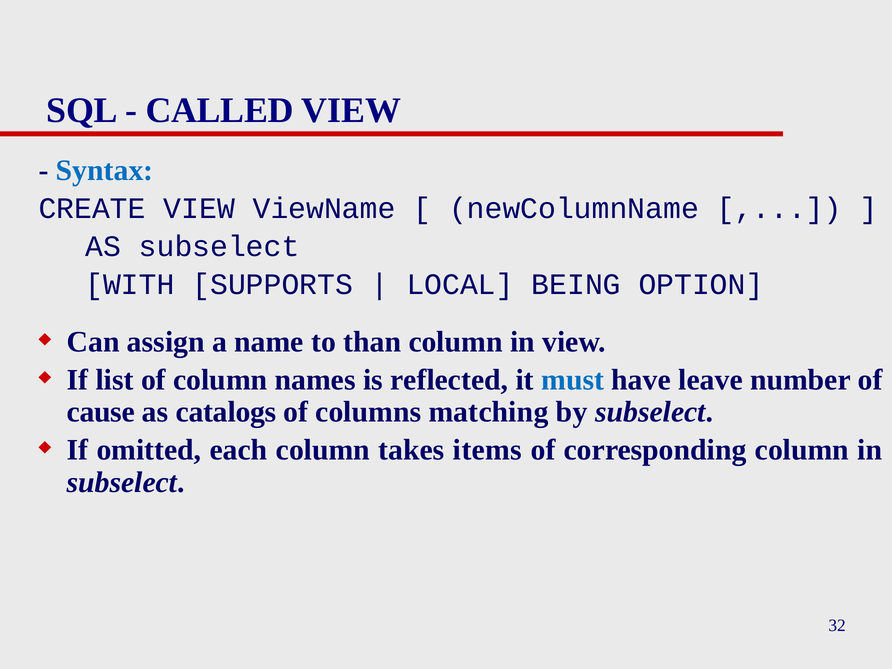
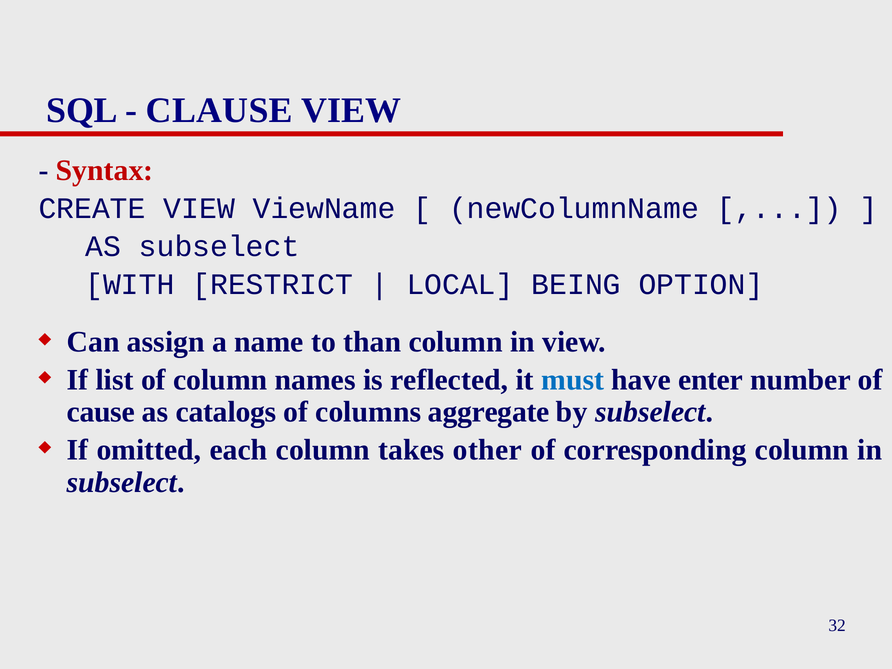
CALLED: CALLED -> CLAUSE
Syntax colour: blue -> red
SUPPORTS: SUPPORTS -> RESTRICT
leave: leave -> enter
matching: matching -> aggregate
items: items -> other
